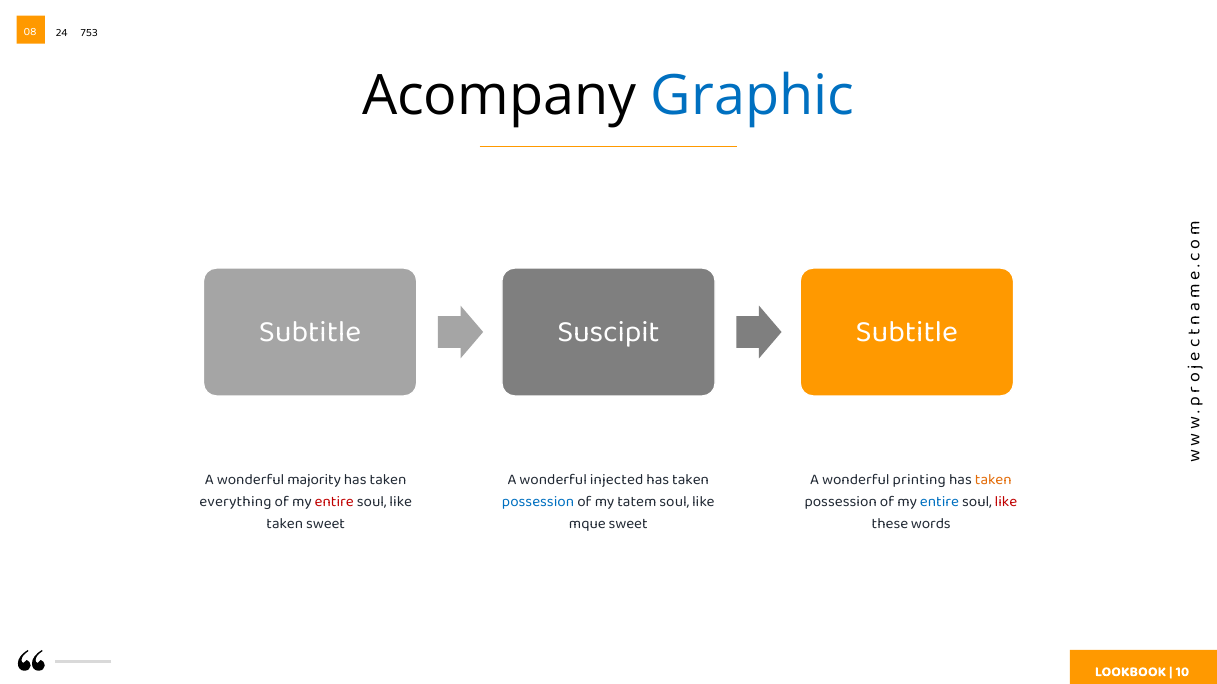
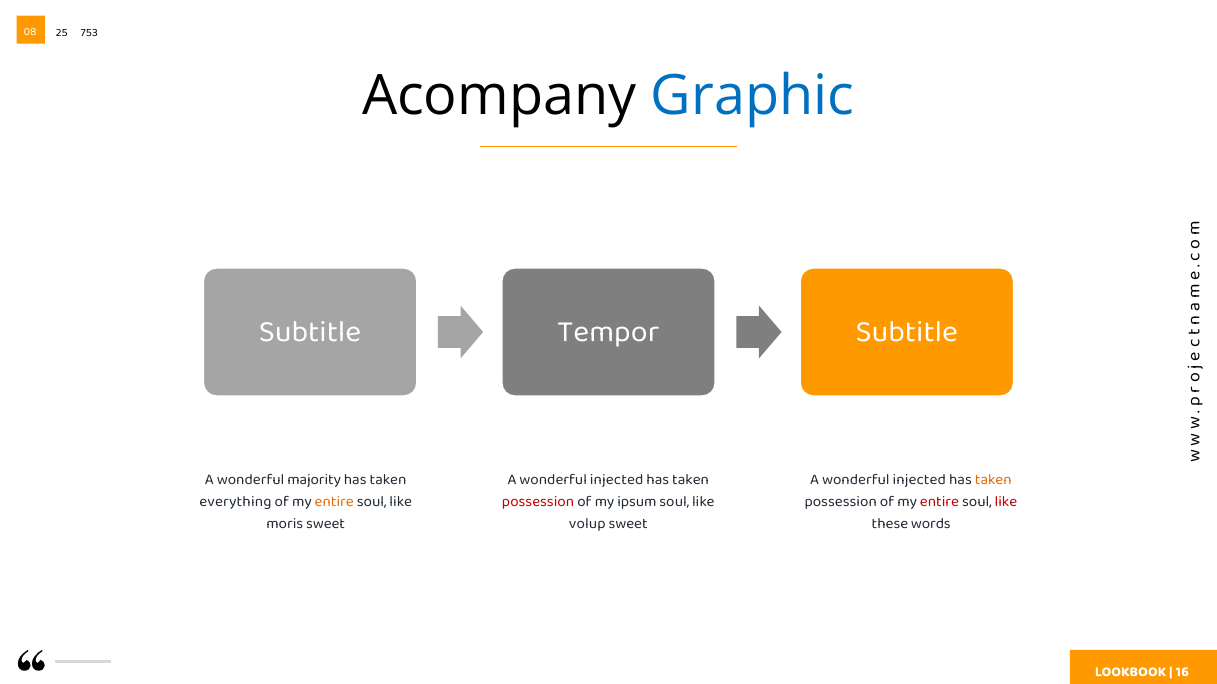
24: 24 -> 25
Suscipit: Suscipit -> Tempor
printing at (919, 480): printing -> injected
entire at (334, 502) colour: red -> orange
possession at (538, 502) colour: blue -> red
tatem: tatem -> ipsum
entire at (940, 502) colour: blue -> red
taken at (285, 523): taken -> moris
mque: mque -> volup
10: 10 -> 16
